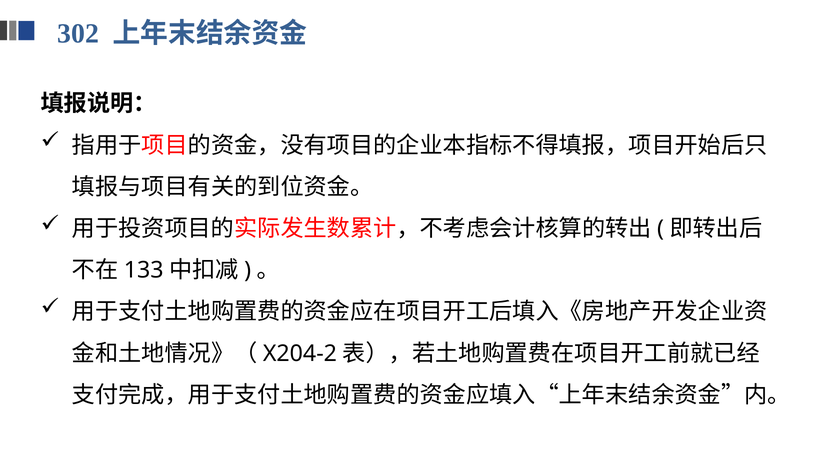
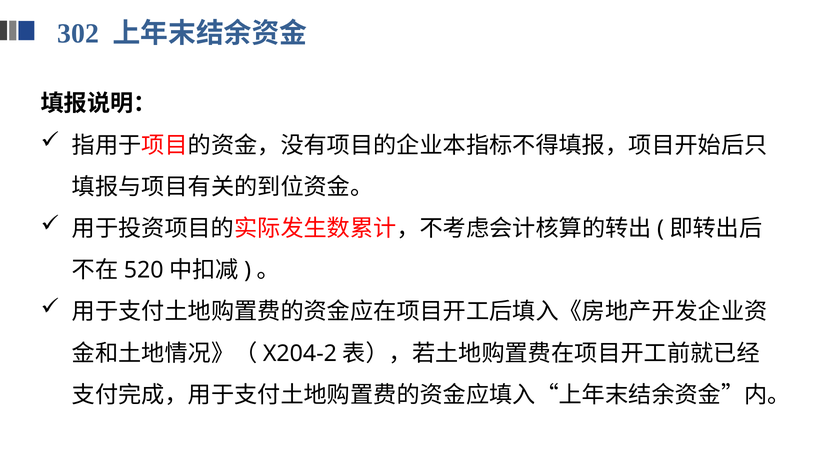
133: 133 -> 520
